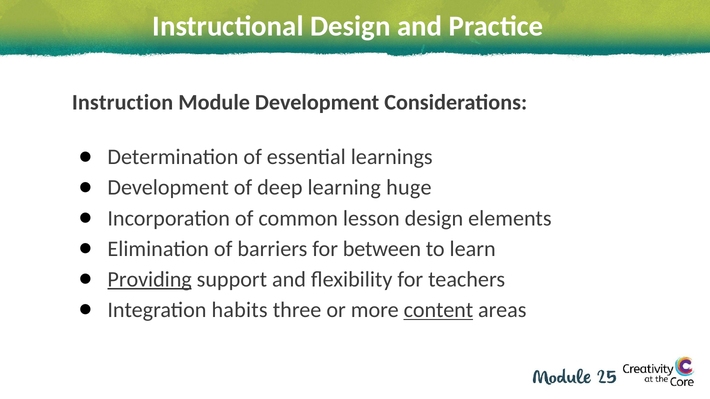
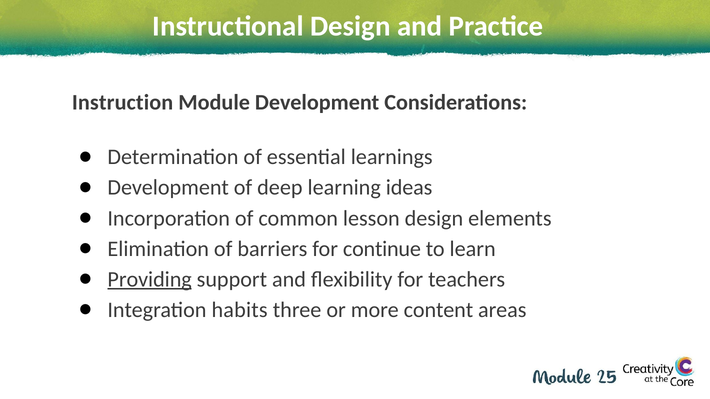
huge: huge -> ideas
between: between -> continue
content underline: present -> none
